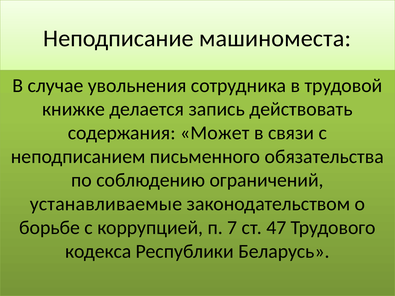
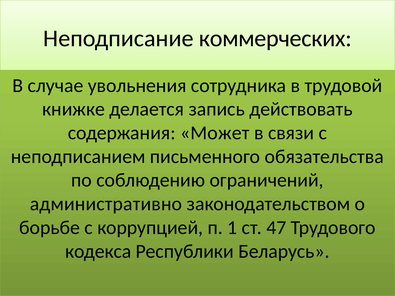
машиноместа: машиноместа -> коммерческих
устанавливаемые: устанавливаемые -> административно
7: 7 -> 1
